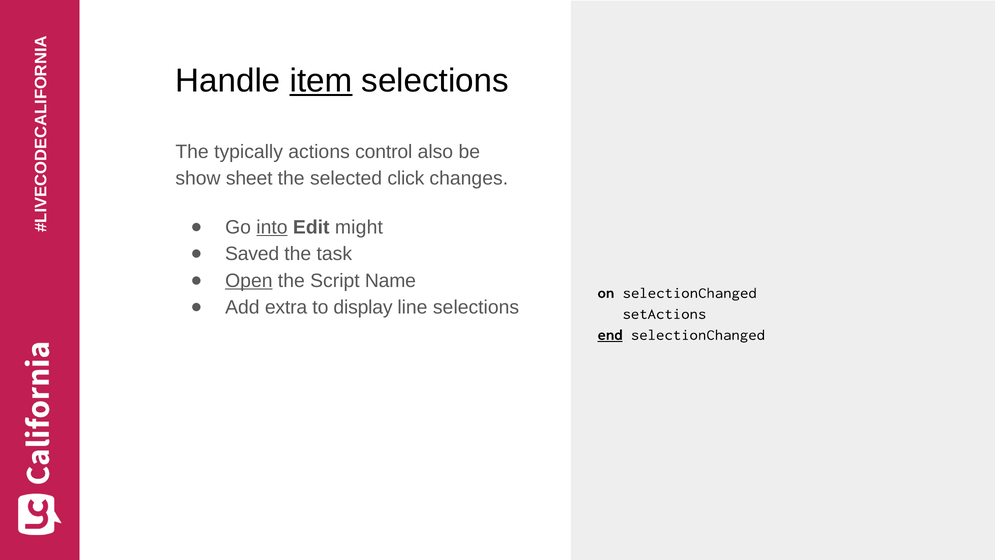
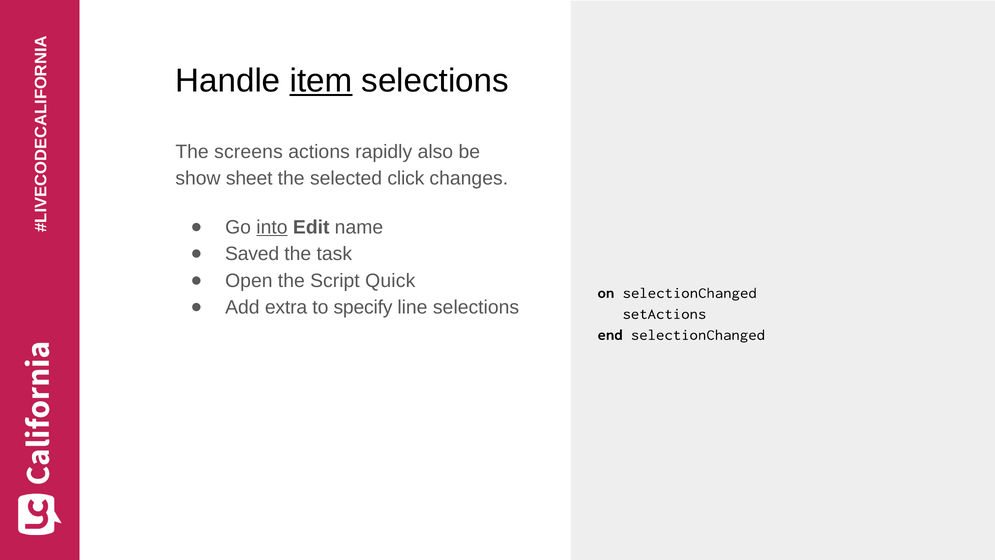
typically: typically -> screens
control: control -> rapidly
might: might -> name
Open underline: present -> none
Name: Name -> Quick
display: display -> specify
end underline: present -> none
